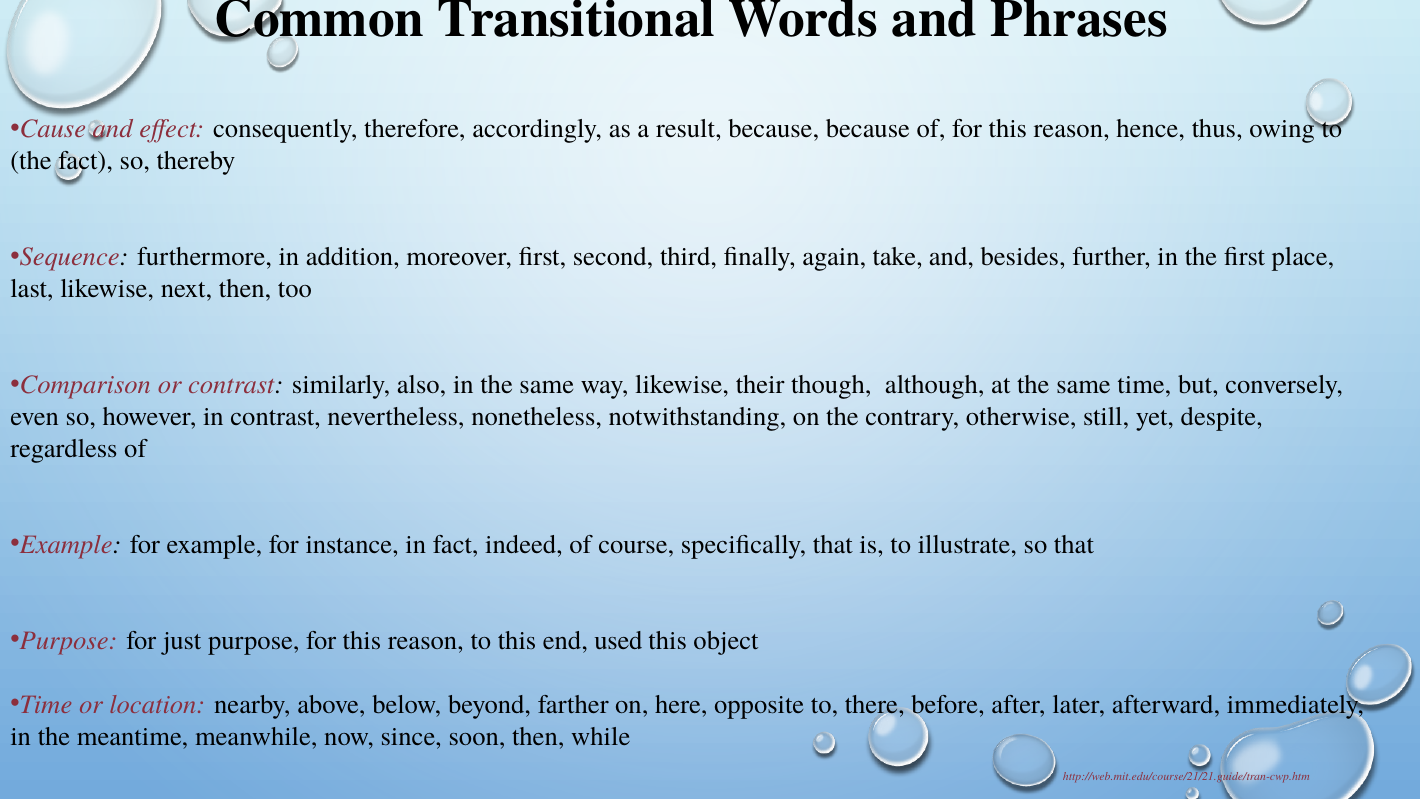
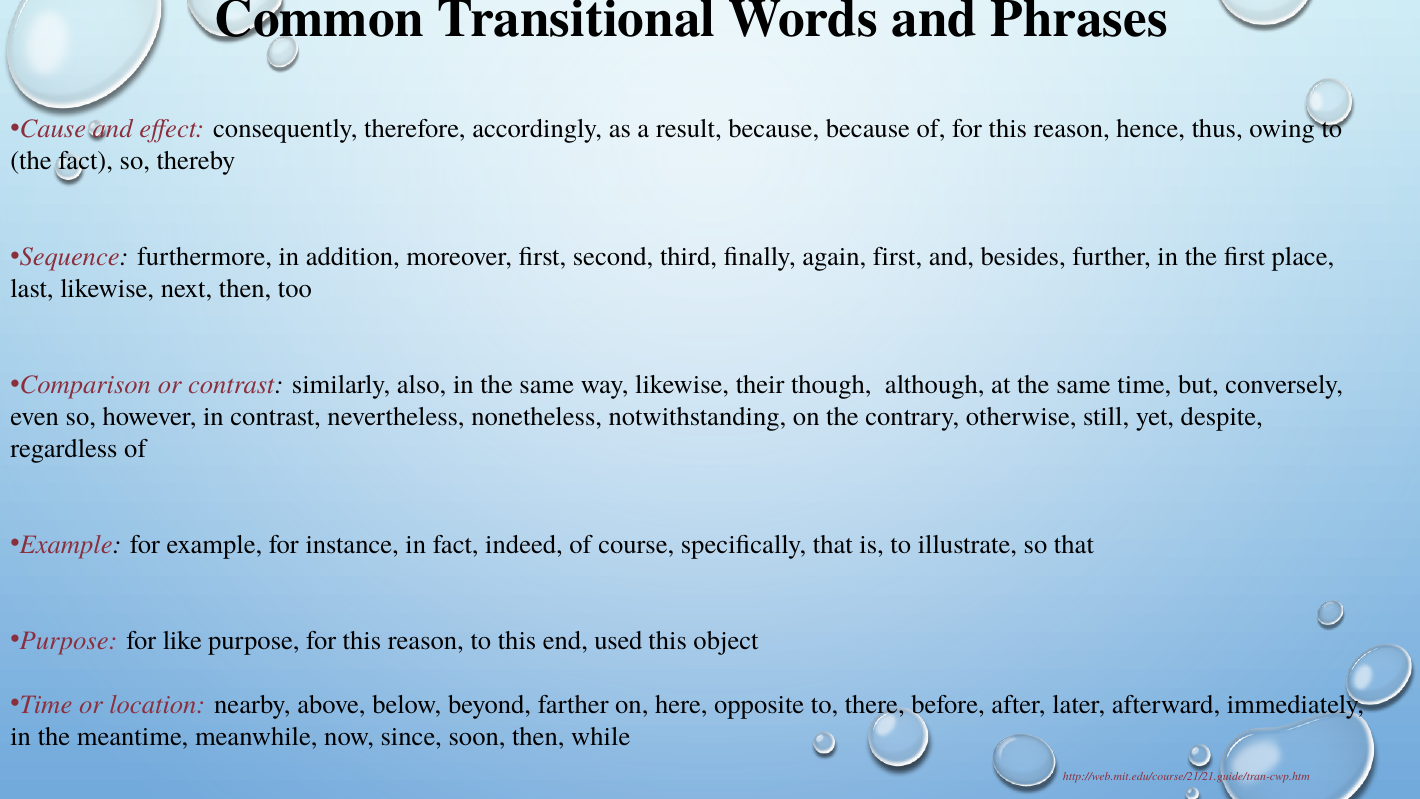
again take: take -> first
just: just -> like
